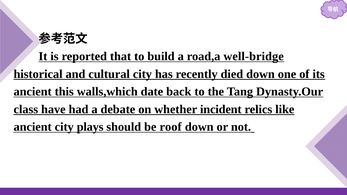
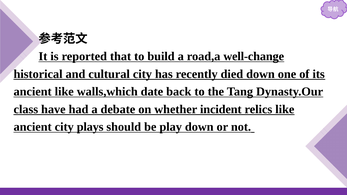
well-bridge: well-bridge -> well-change
ancient this: this -> like
roof: roof -> play
